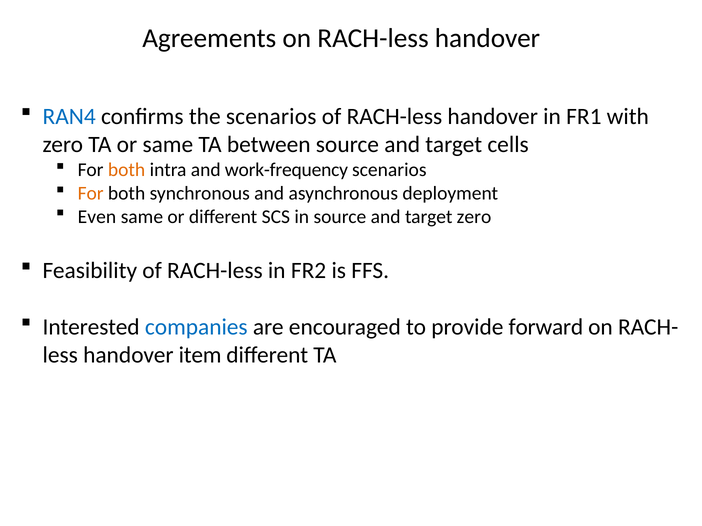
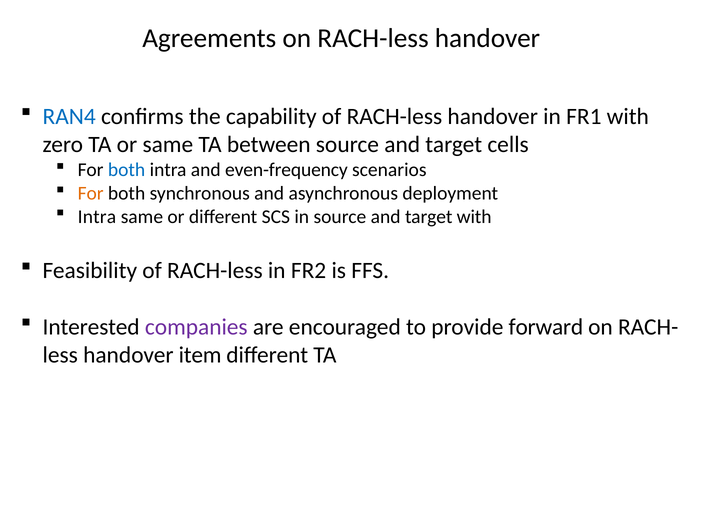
the scenarios: scenarios -> capability
both at (127, 170) colour: orange -> blue
work-frequency: work-frequency -> even-frequency
Even at (97, 217): Even -> Intra
target zero: zero -> with
companies colour: blue -> purple
